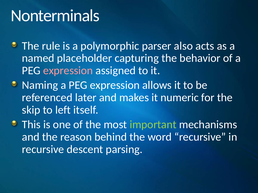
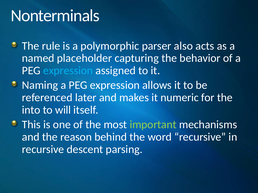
expression at (68, 71) colour: pink -> light blue
skip: skip -> into
left: left -> will
